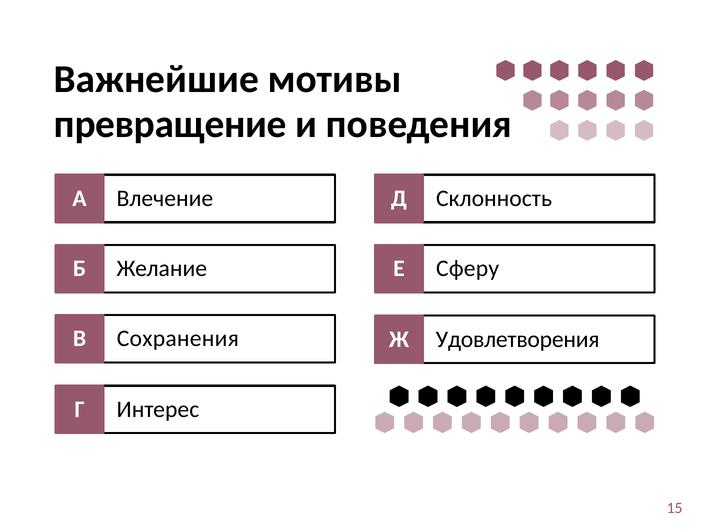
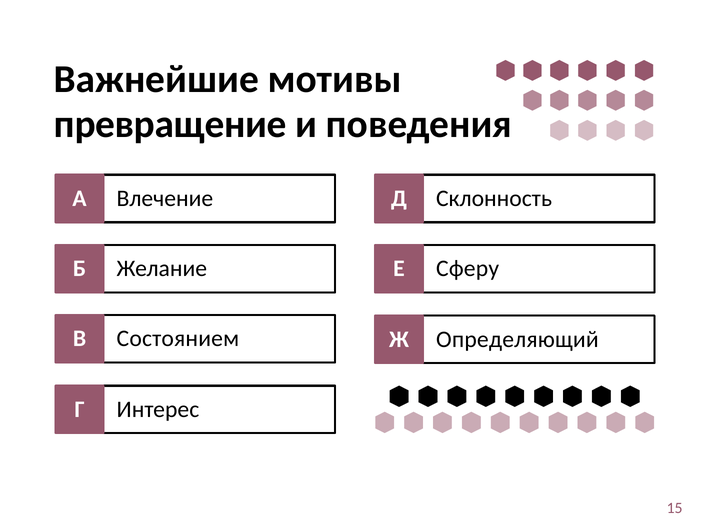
Сохранения: Сохранения -> Состоянием
Удовлетворения: Удовлетворения -> Определяющий
